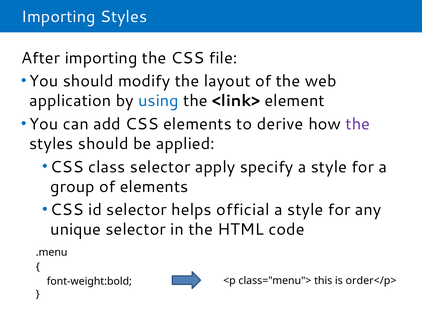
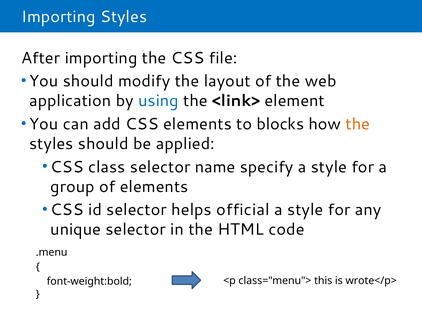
derive: derive -> blocks
the at (358, 124) colour: purple -> orange
apply: apply -> name
order</p>: order</p> -> wrote</p>
